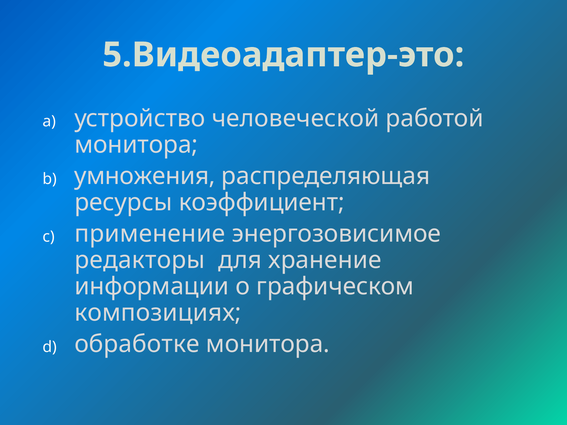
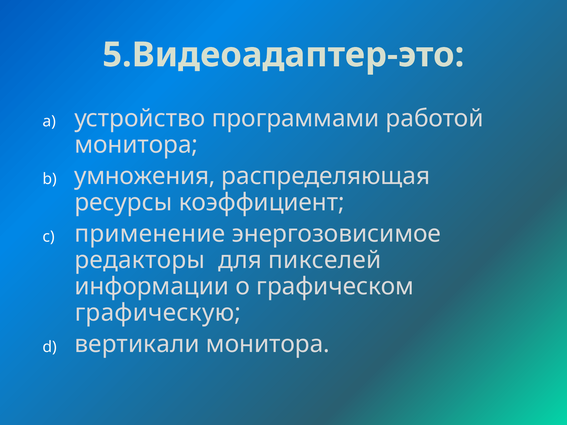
человеческой: человеческой -> программами
хранение: хранение -> пикселей
композициях: композициях -> графическую
обработке: обработке -> вертикали
